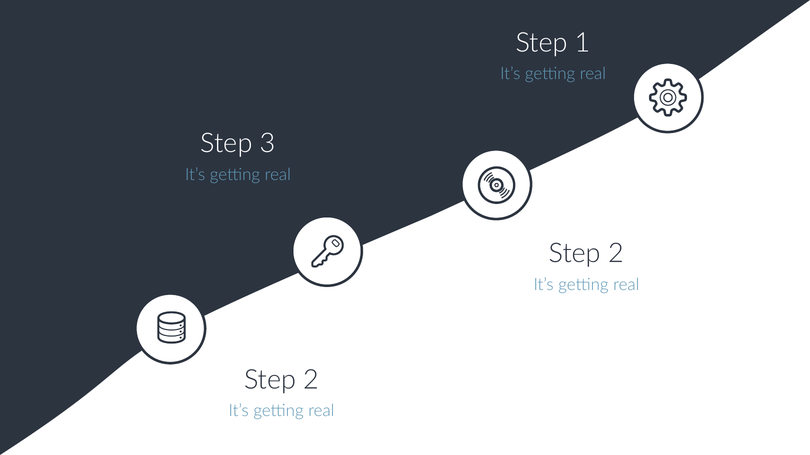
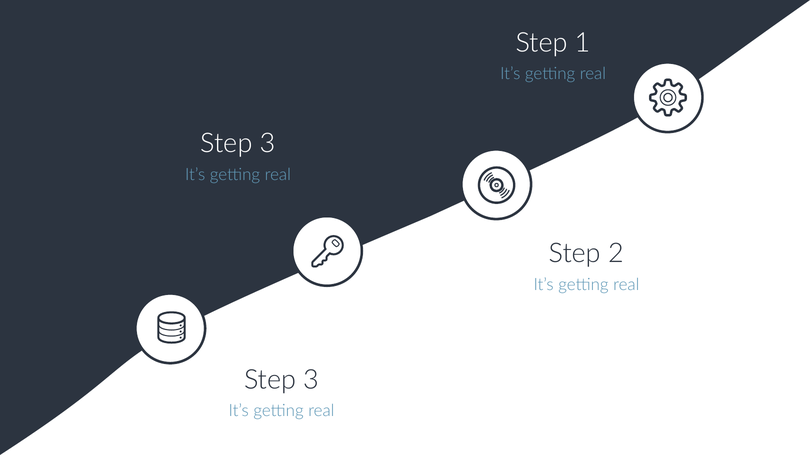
2 at (311, 380): 2 -> 3
